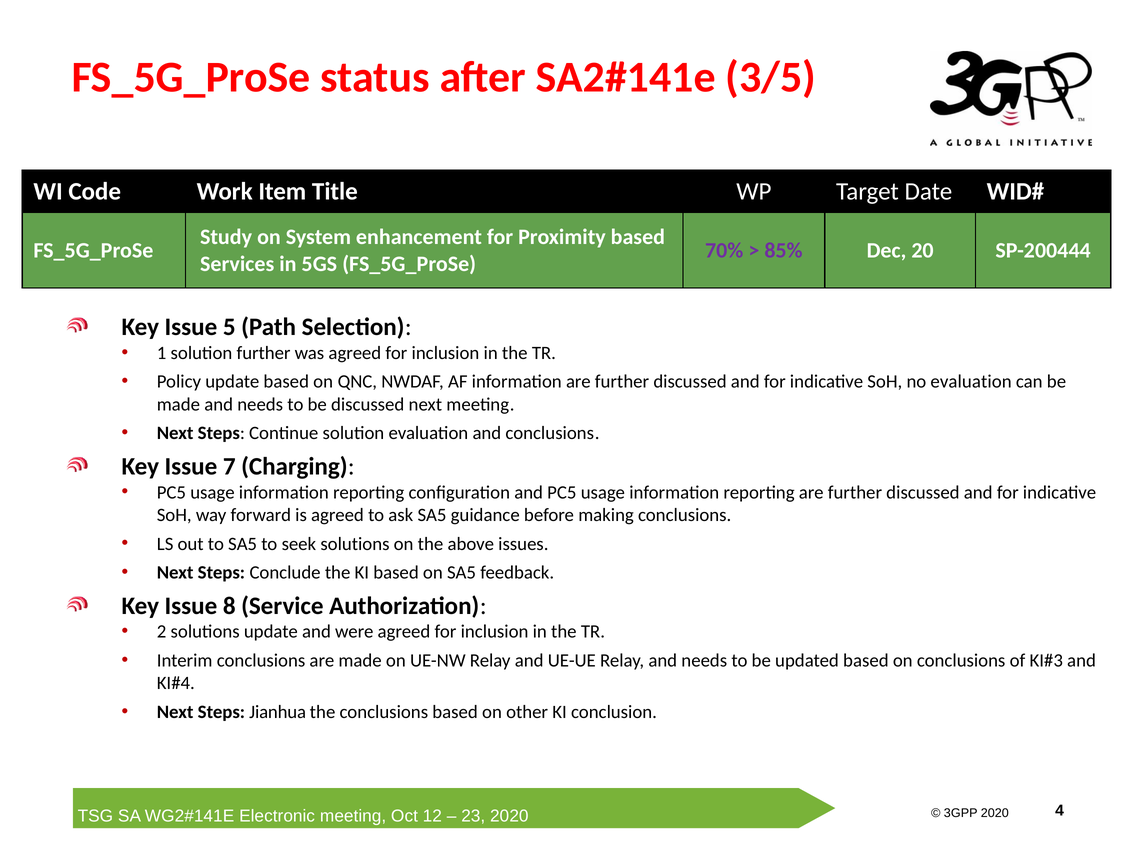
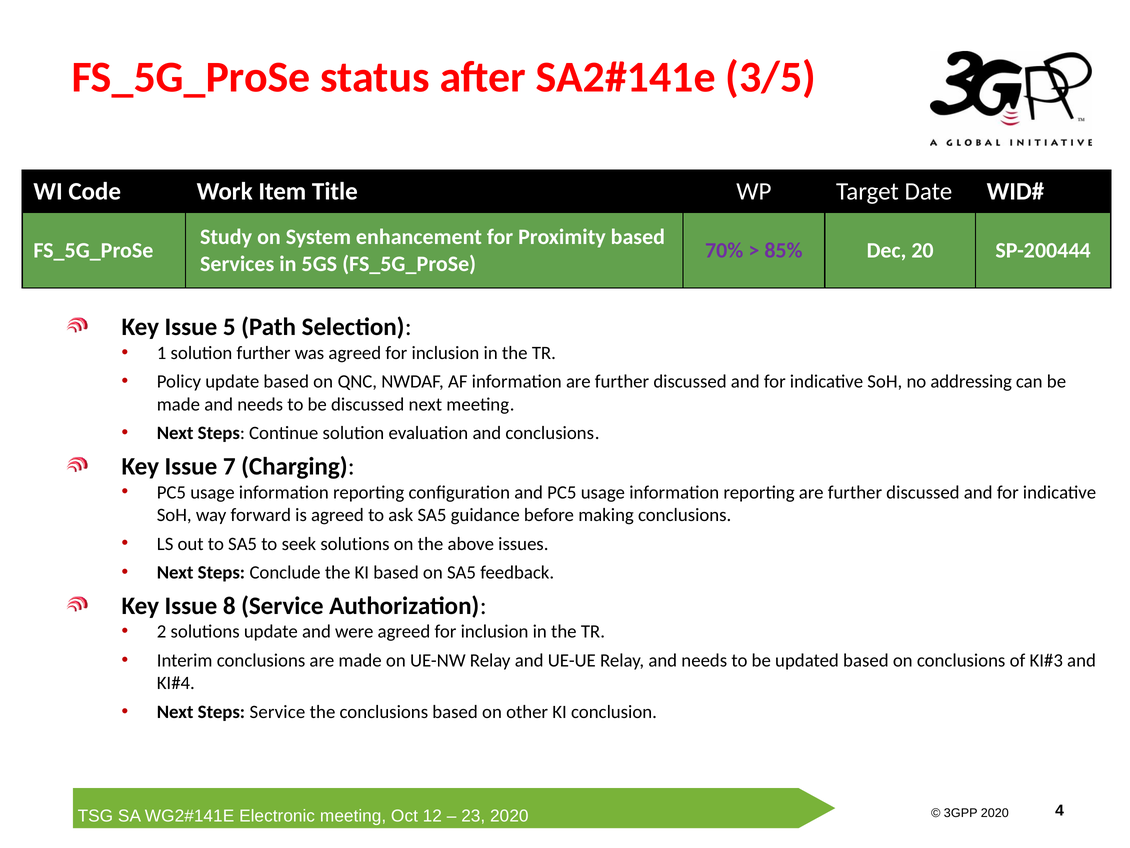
no evaluation: evaluation -> addressing
Steps Jianhua: Jianhua -> Service
